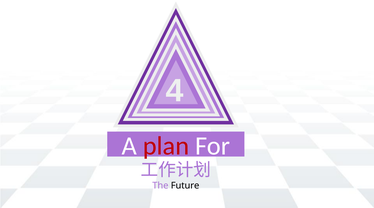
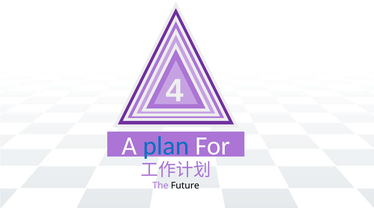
plan colour: red -> blue
